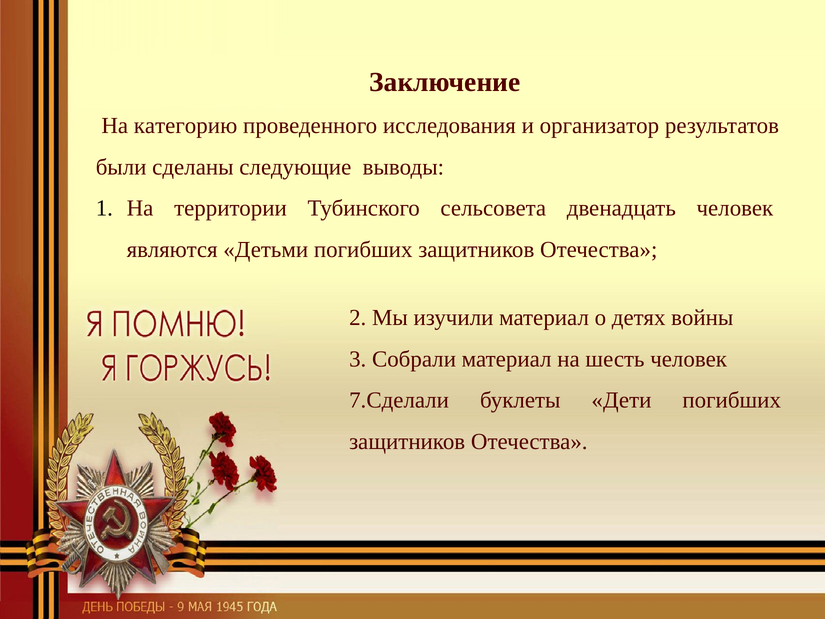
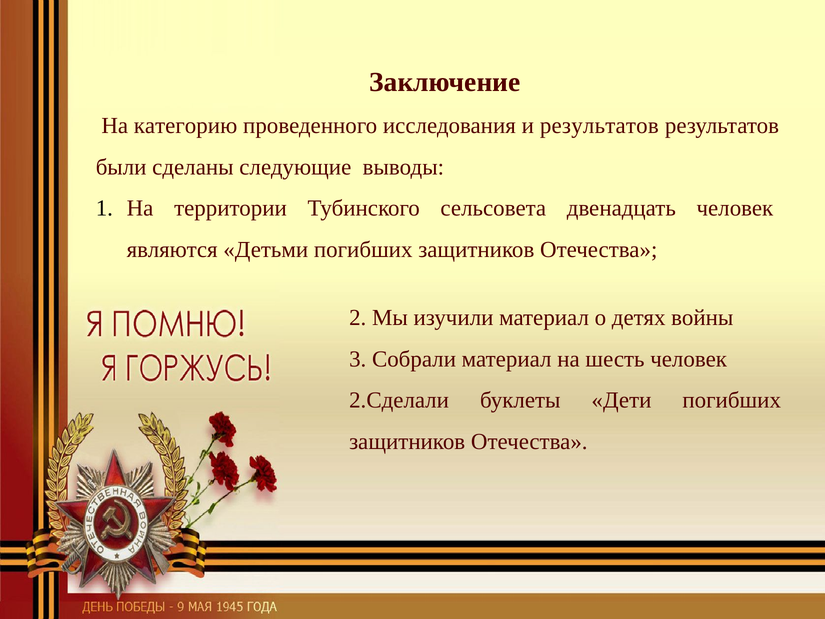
и организатор: организатор -> результатов
7.Сделали: 7.Сделали -> 2.Сделали
